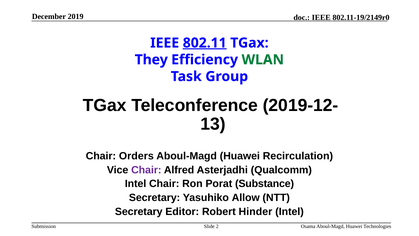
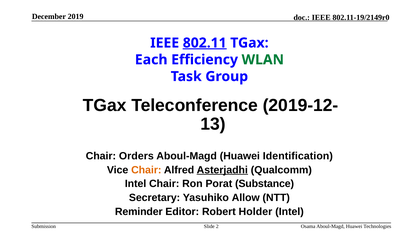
They: They -> Each
Recirculation: Recirculation -> Identification
Chair at (146, 170) colour: purple -> orange
Asterjadhi underline: none -> present
Secretary at (139, 211): Secretary -> Reminder
Hinder: Hinder -> Holder
